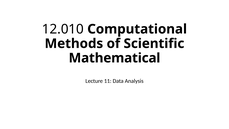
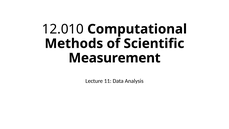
Mathematical: Mathematical -> Measurement
